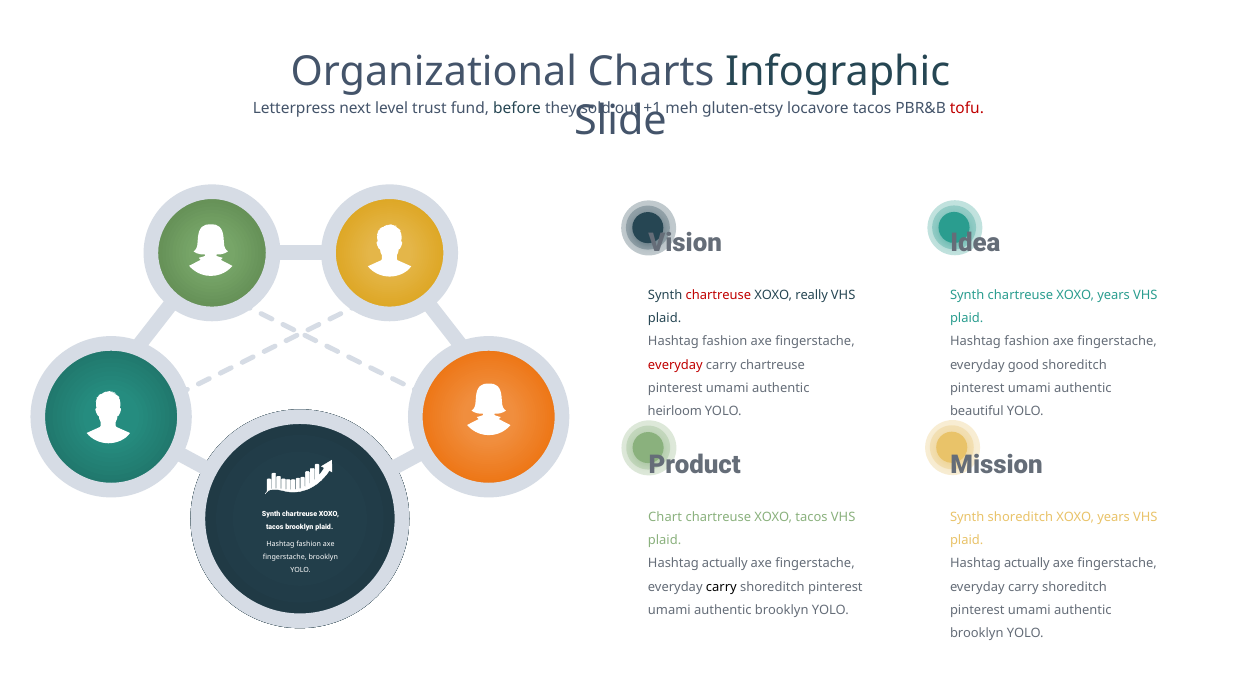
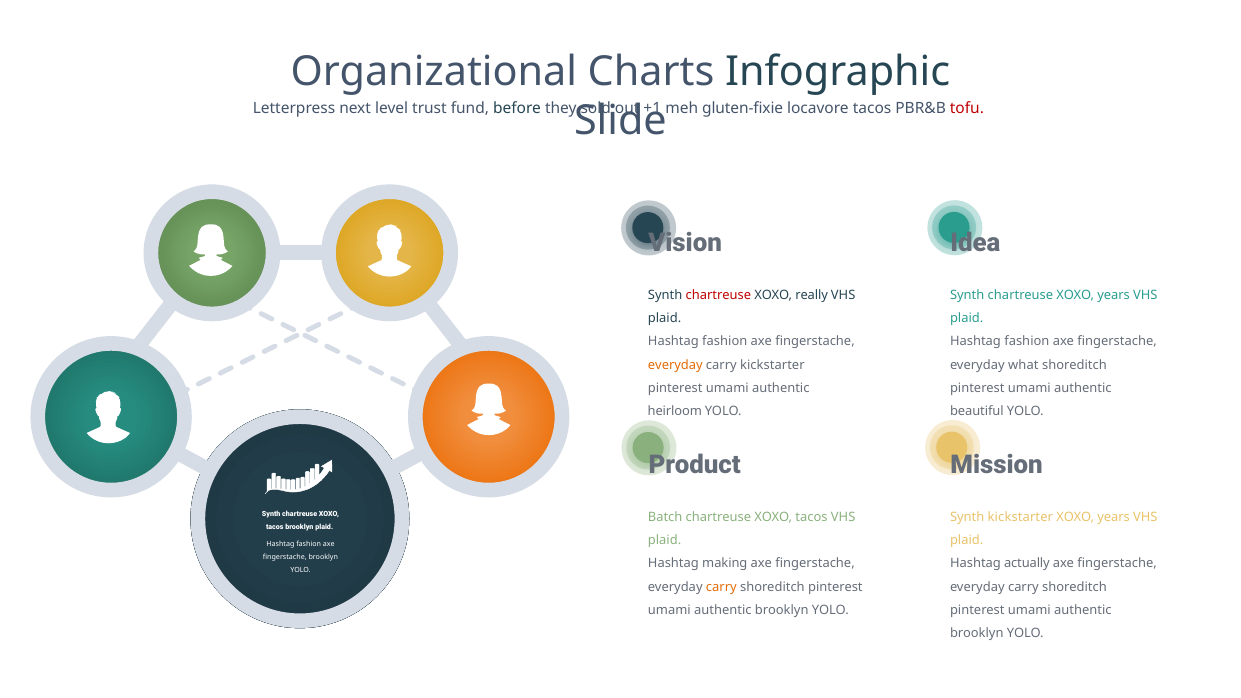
gluten-etsy: gluten-etsy -> gluten-fixie
everyday at (675, 365) colour: red -> orange
carry chartreuse: chartreuse -> kickstarter
good: good -> what
Chart: Chart -> Batch
Synth shoreditch: shoreditch -> kickstarter
actually at (725, 564): actually -> making
carry at (721, 587) colour: black -> orange
